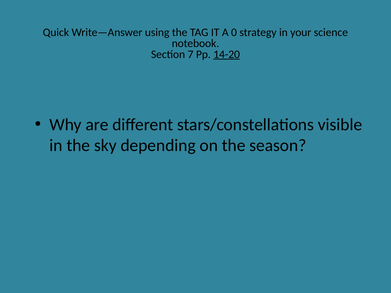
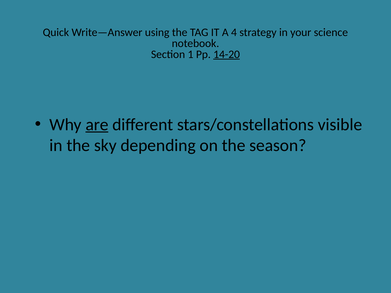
0: 0 -> 4
7: 7 -> 1
are underline: none -> present
